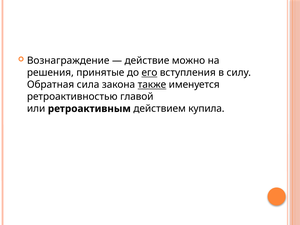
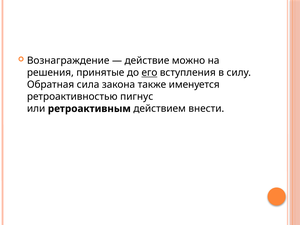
также underline: present -> none
главой: главой -> пигнус
купила: купила -> внести
